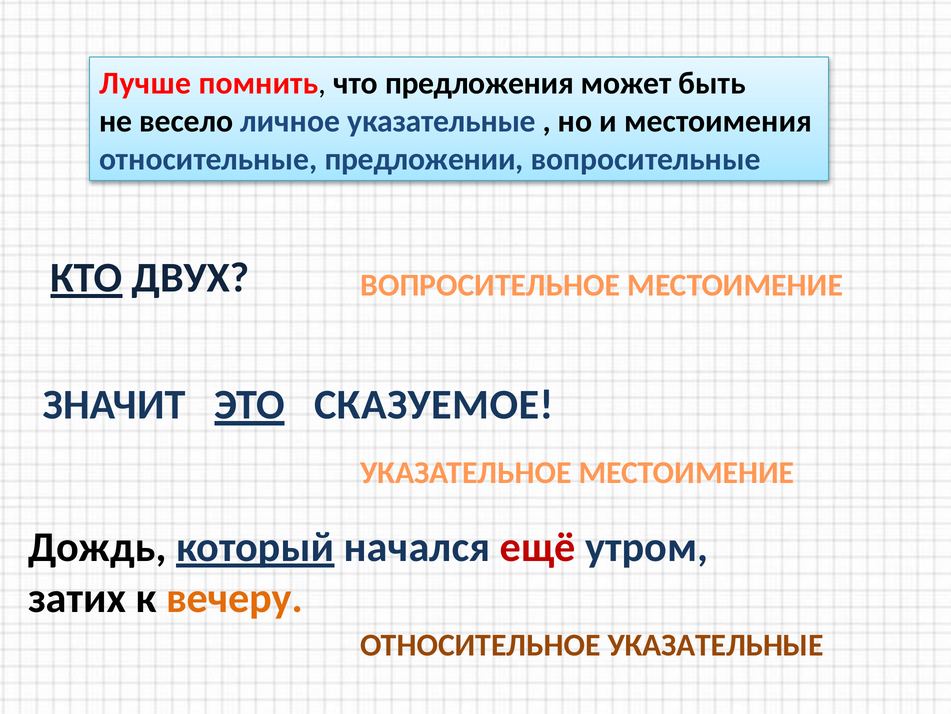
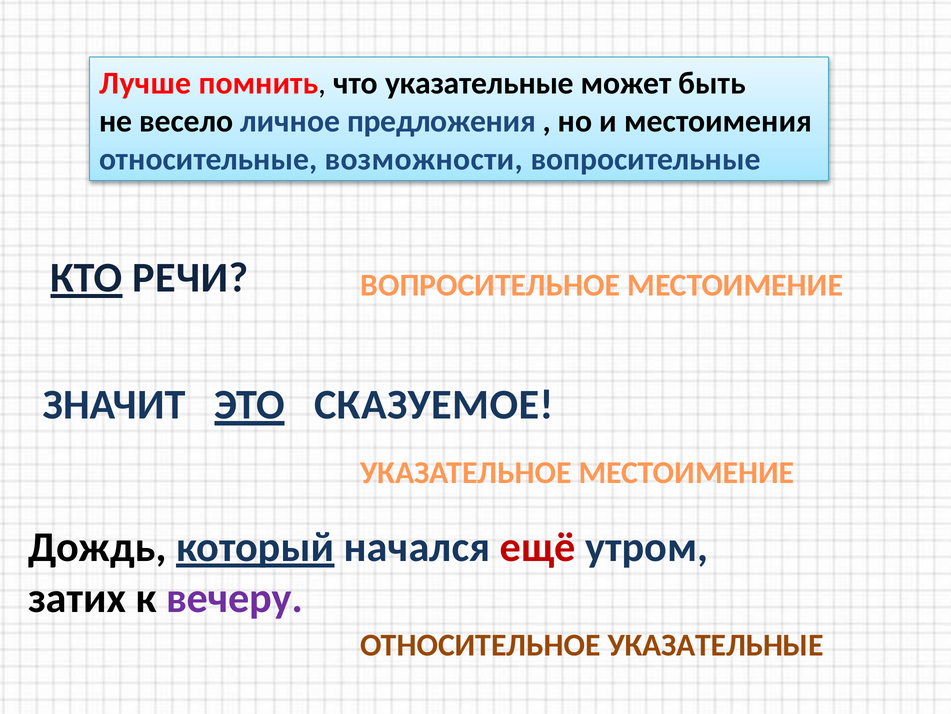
что предложения: предложения -> указательные
личное указательные: указательные -> предложения
предложении: предложении -> возможности
ДВУХ: ДВУХ -> РЕЧИ
вечеру colour: orange -> purple
